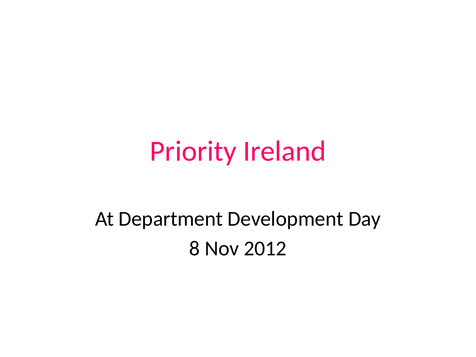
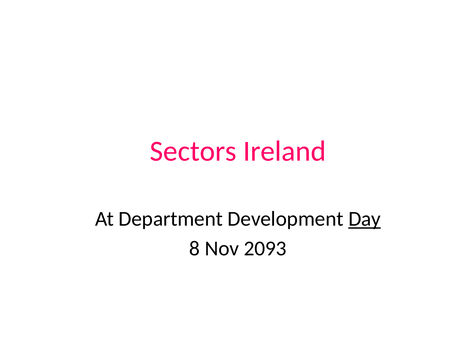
Priority: Priority -> Sectors
Day underline: none -> present
2012: 2012 -> 2093
